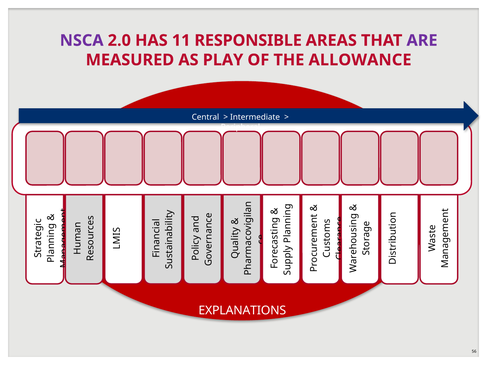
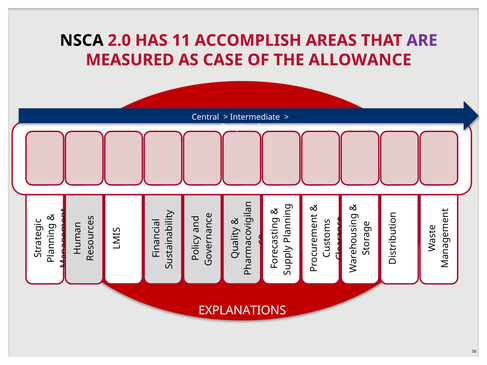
NSCA colour: purple -> black
RESPONSIBLE: RESPONSIBLE -> ACCOMPLISH
PLAY: PLAY -> CASE
